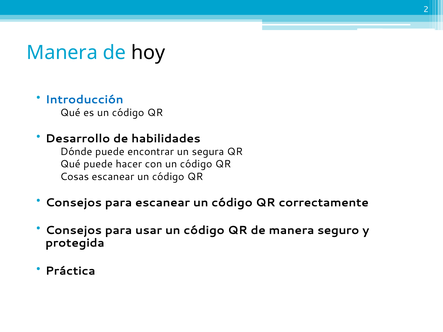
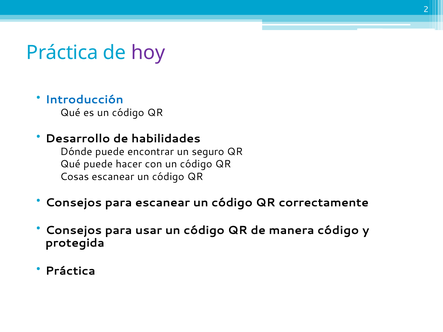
Manera at (62, 53): Manera -> Práctica
hoy colour: black -> purple
segura: segura -> seguro
manera seguro: seguro -> código
